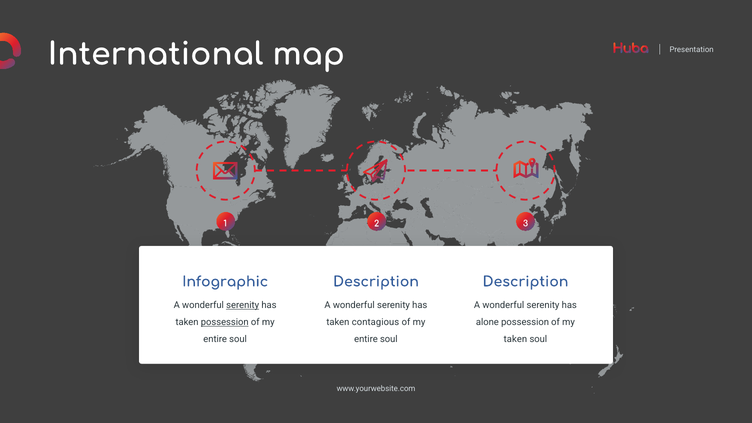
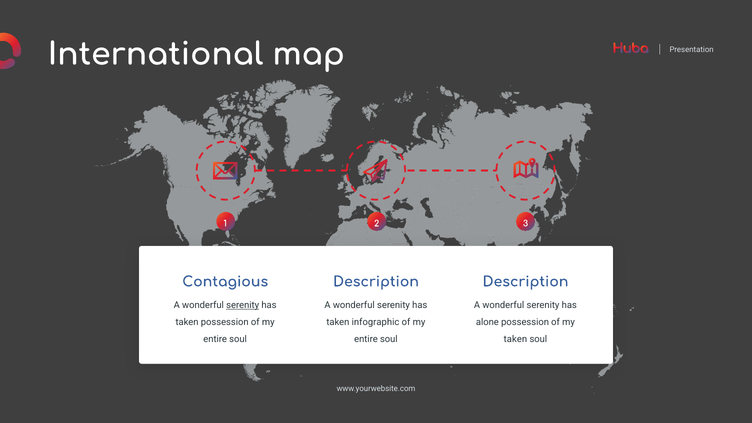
Infographic: Infographic -> Contagious
possession at (225, 322) underline: present -> none
contagious: contagious -> infographic
